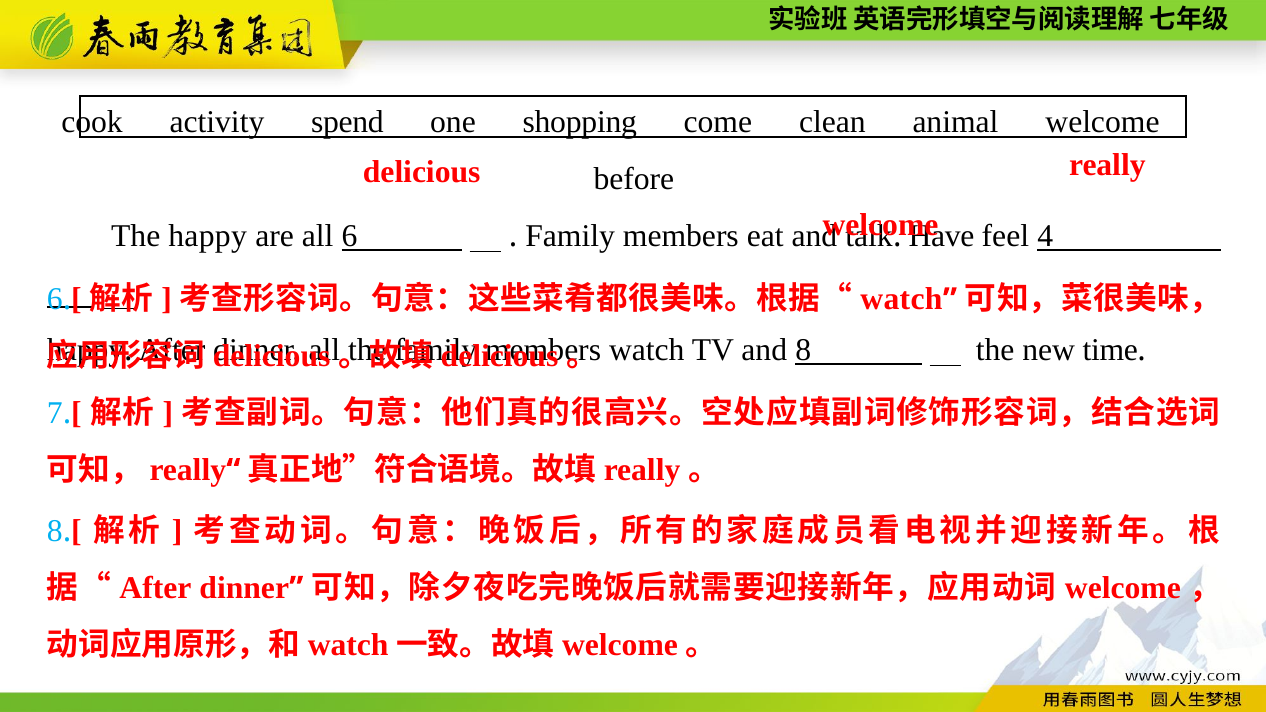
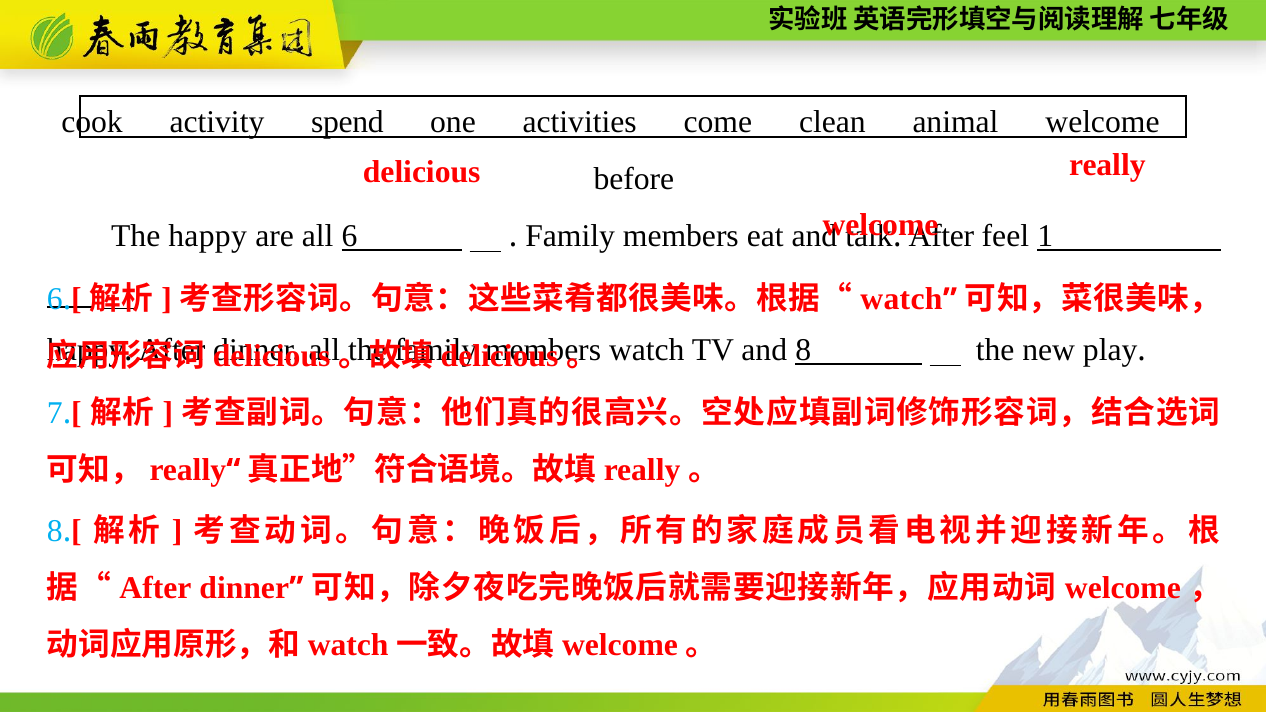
shopping: shopping -> activities
Have at (941, 236): Have -> After
4: 4 -> 1
time: time -> play
